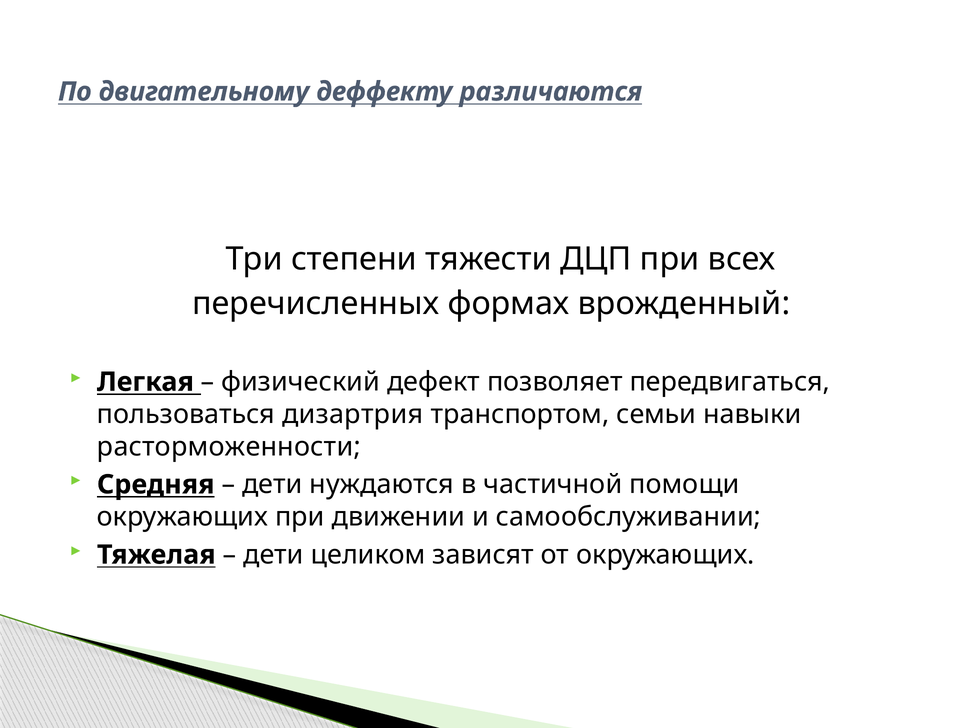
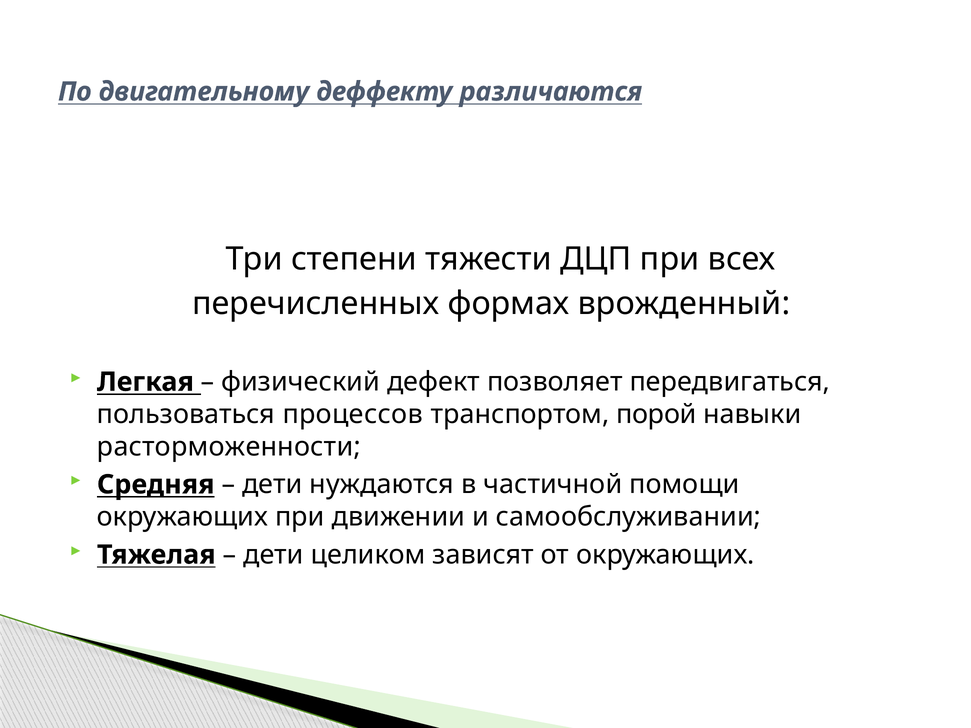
дизартрия: дизартрия -> процессов
семьи: семьи -> порой
